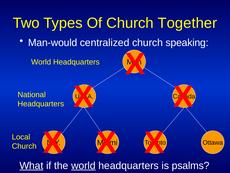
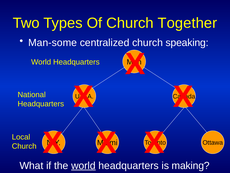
Man-would: Man-would -> Man-some
What underline: present -> none
psalms: psalms -> making
